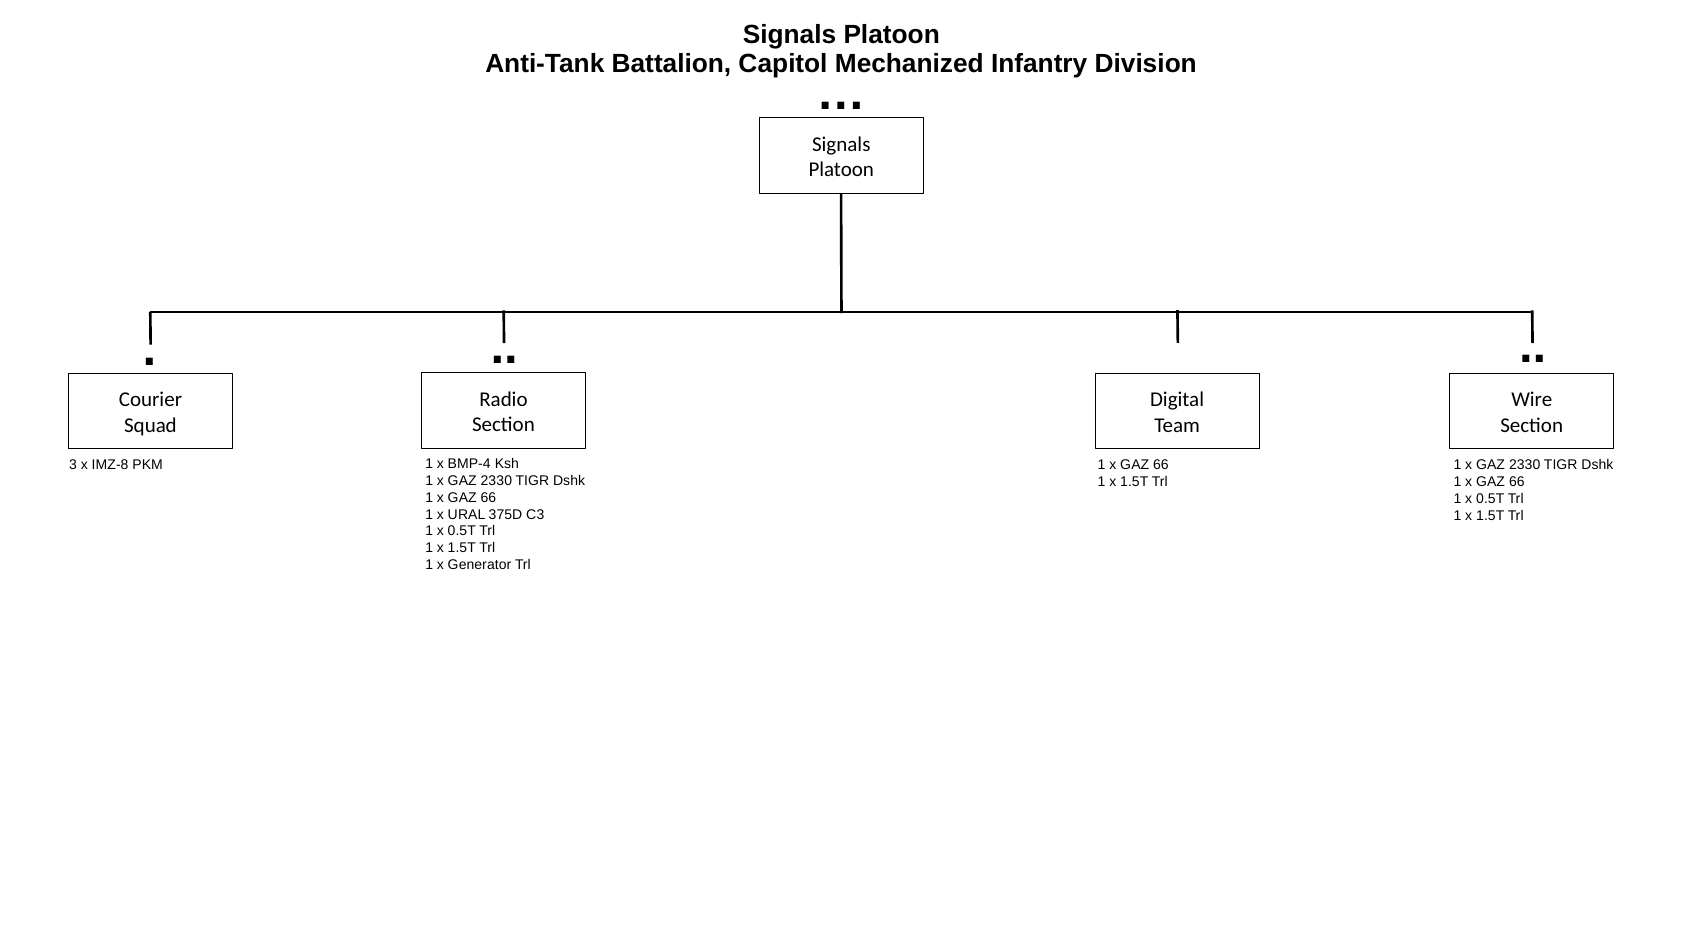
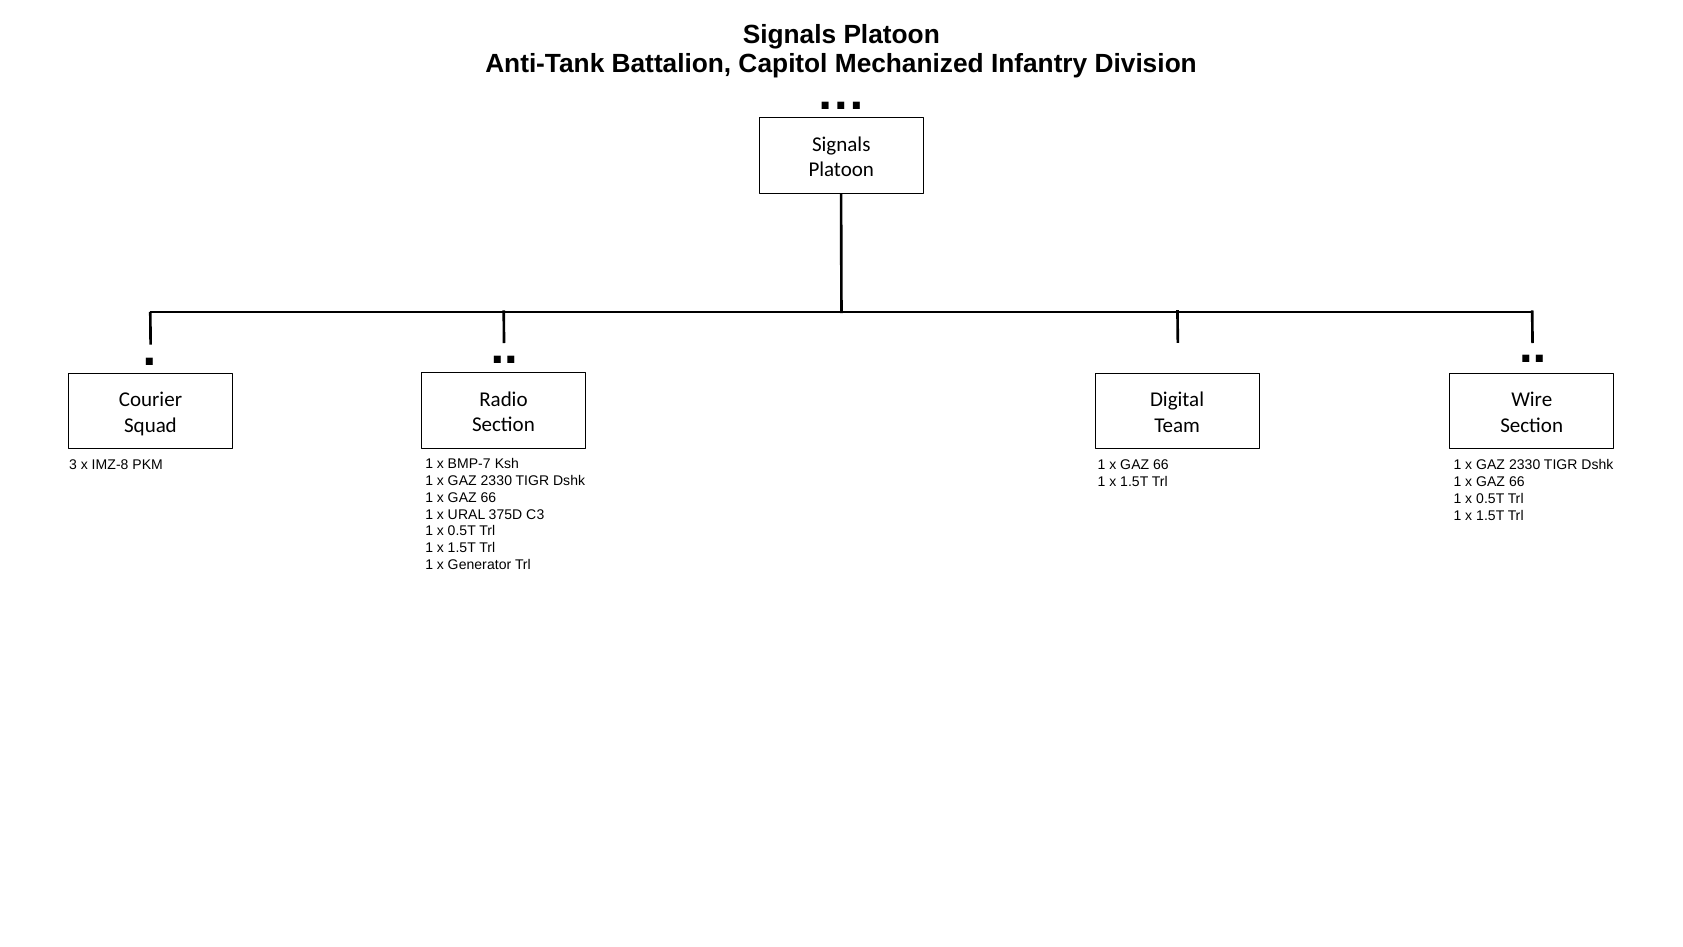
BMP-4: BMP-4 -> BMP-7
